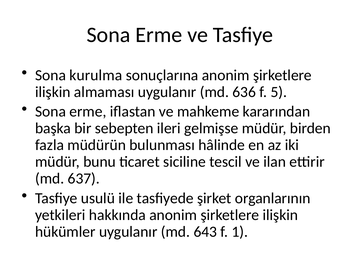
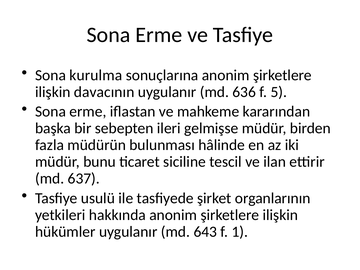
almaması: almaması -> davacının
